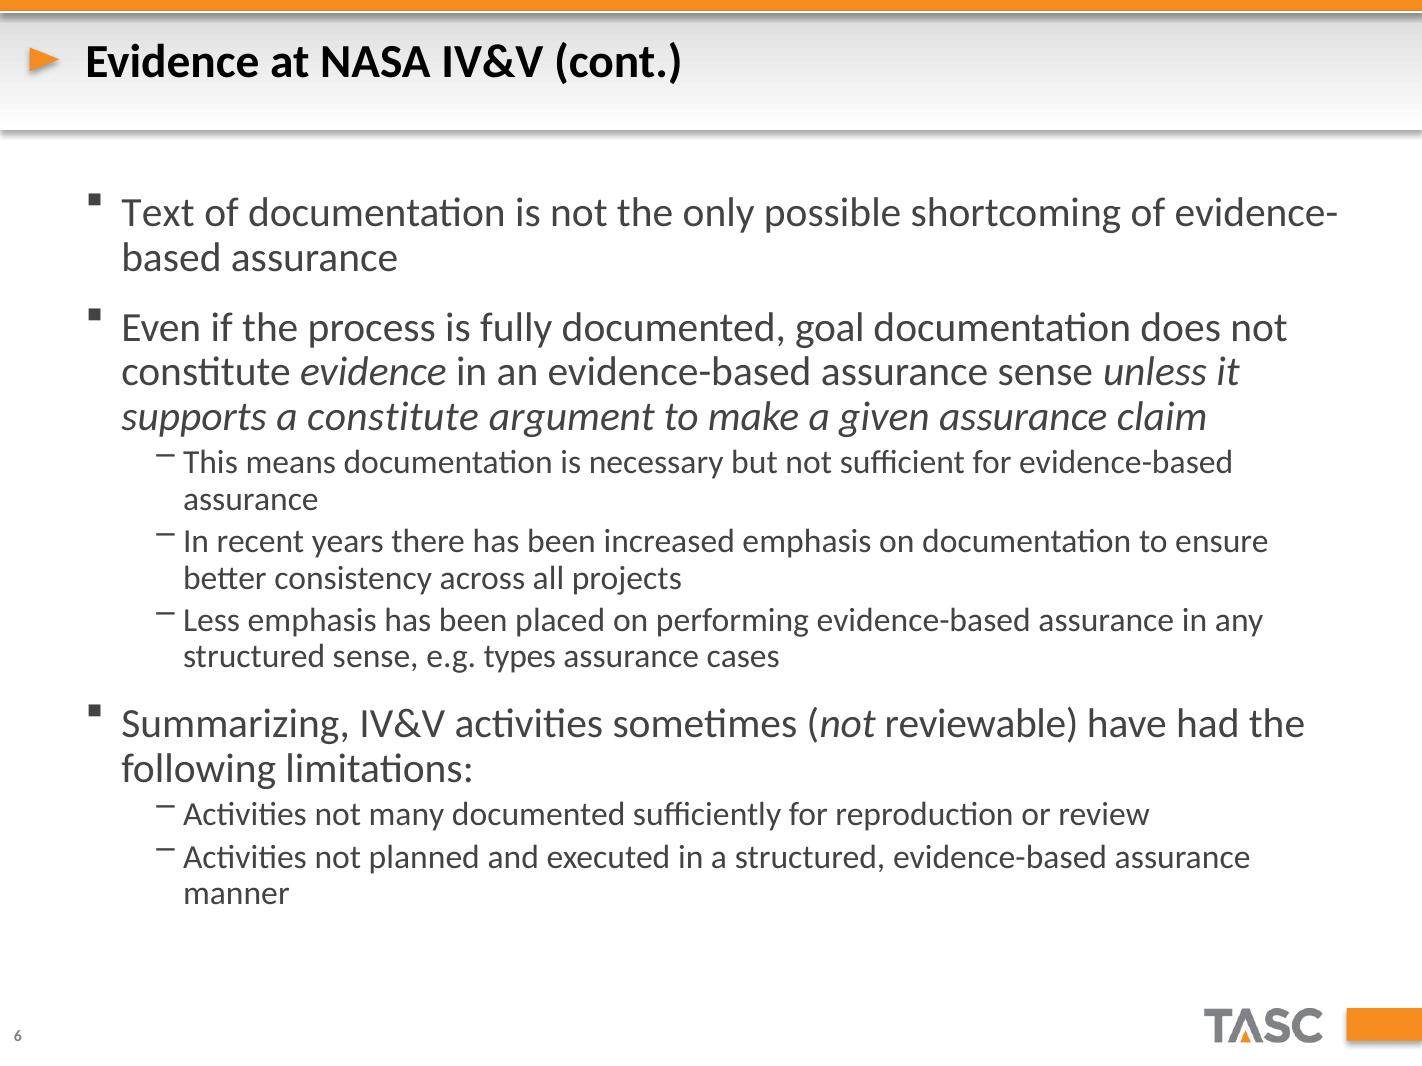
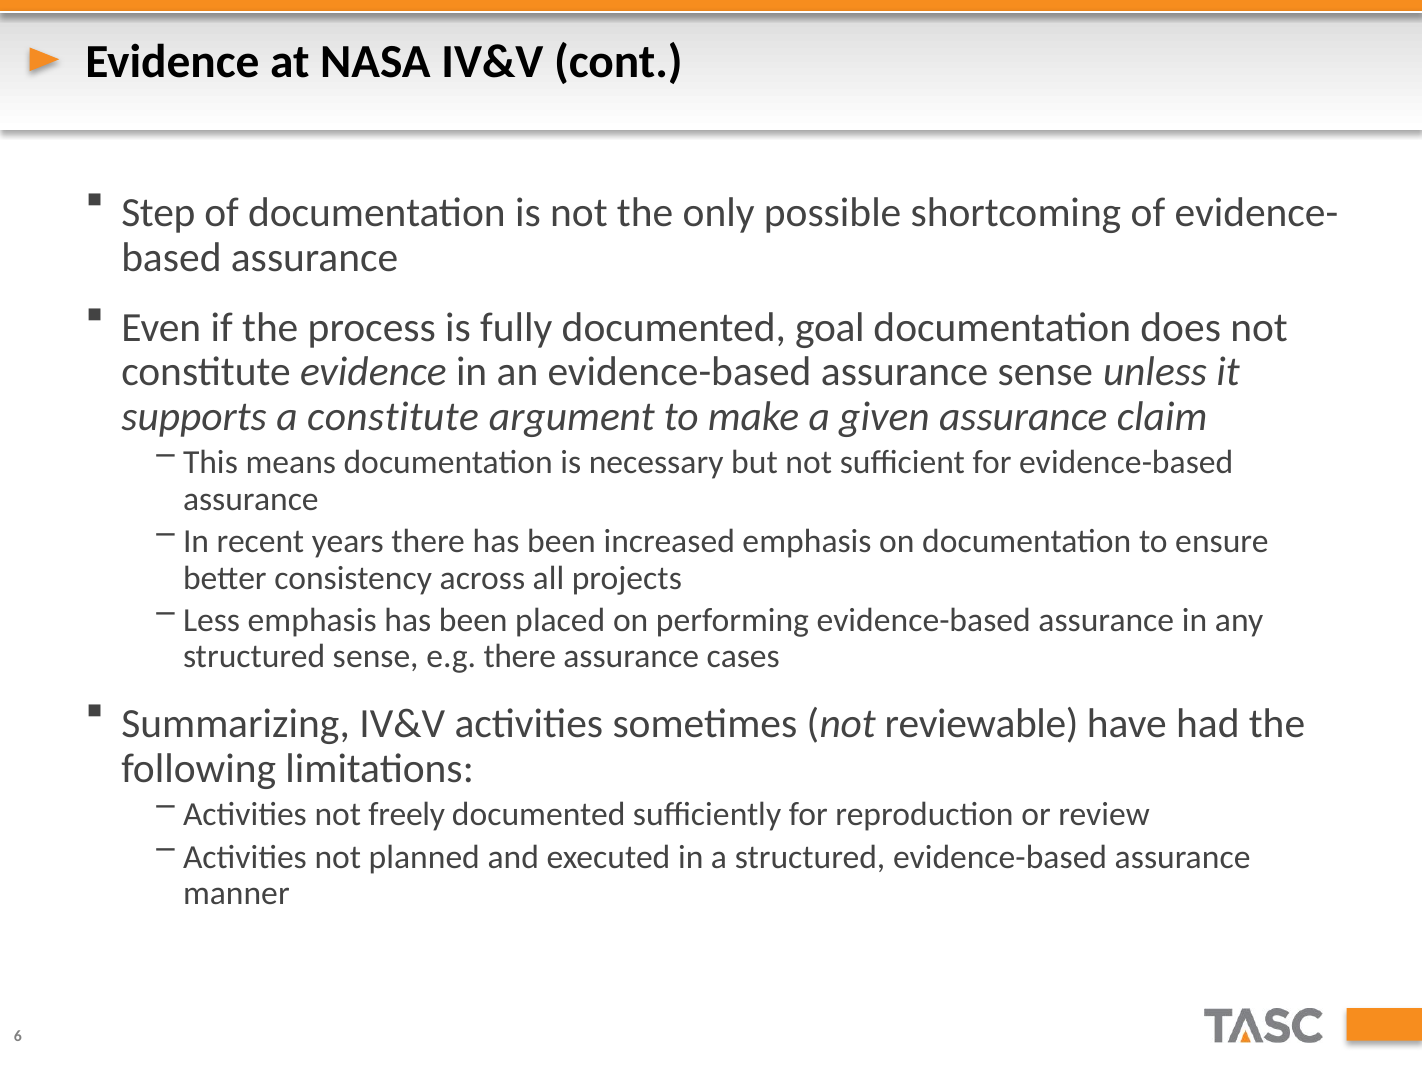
Text: Text -> Step
e.g types: types -> there
many: many -> freely
